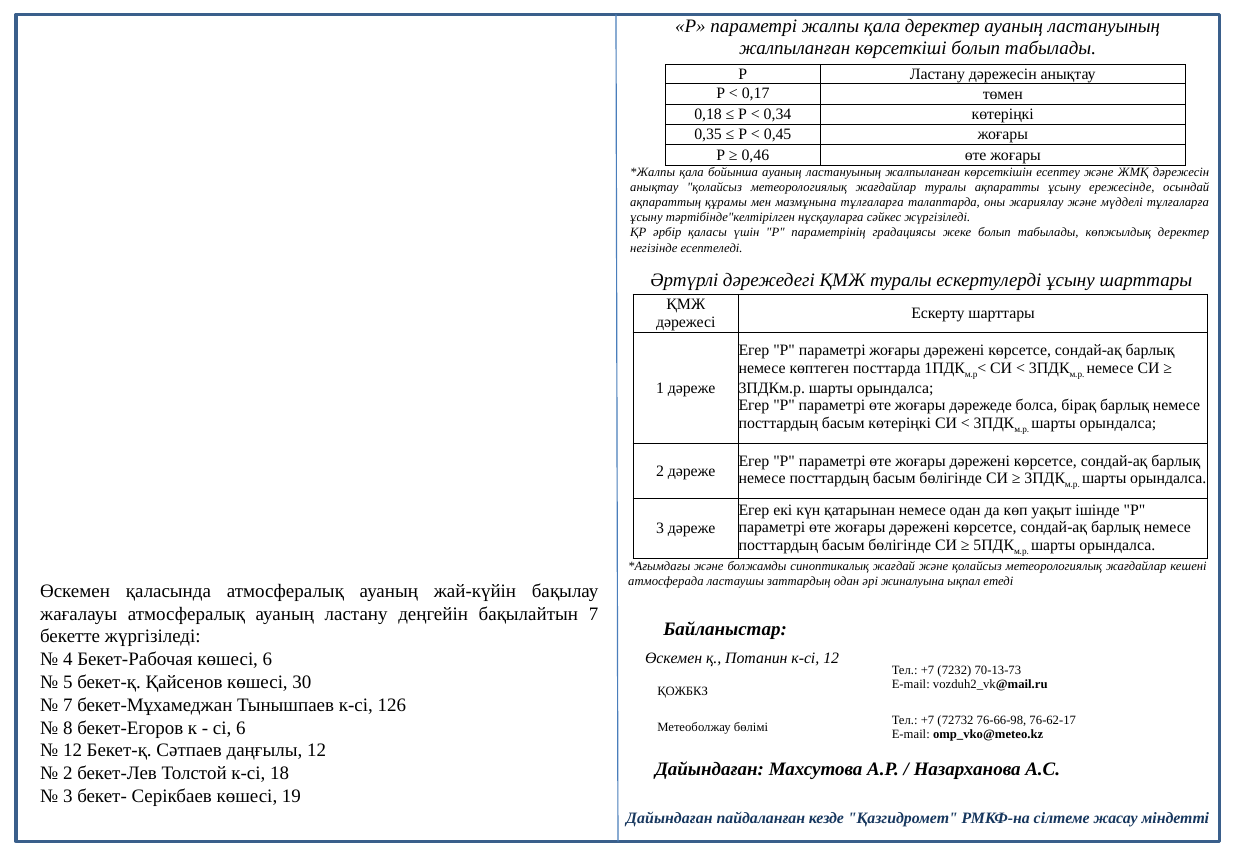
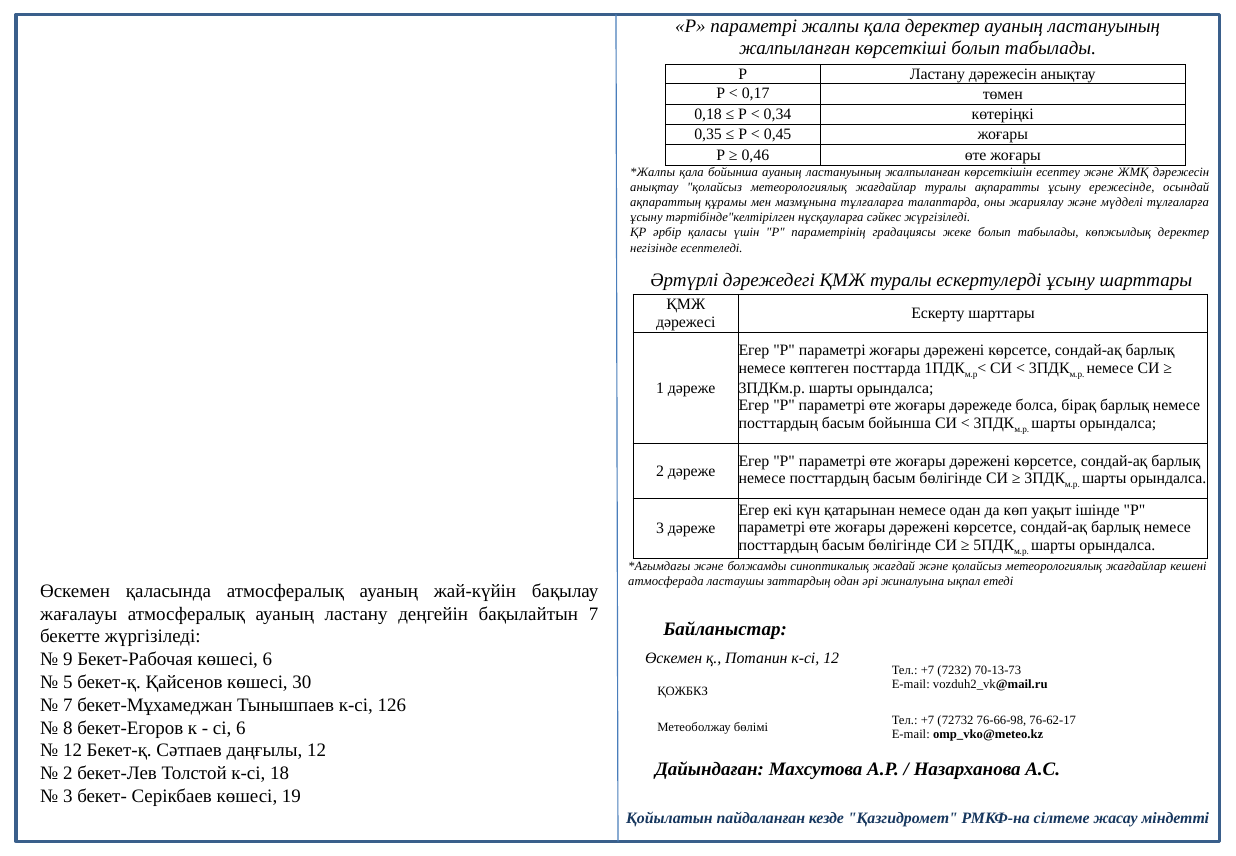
басым көтеріңкі: көтеріңкі -> бойынша
4: 4 -> 9
Дайындаған at (669, 818): Дайындаған -> Қойылатын
